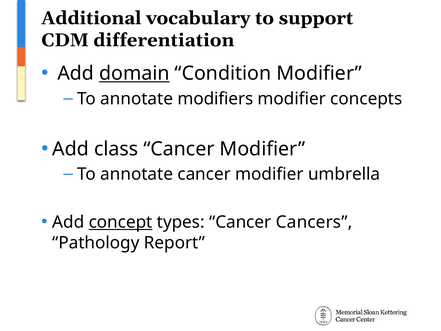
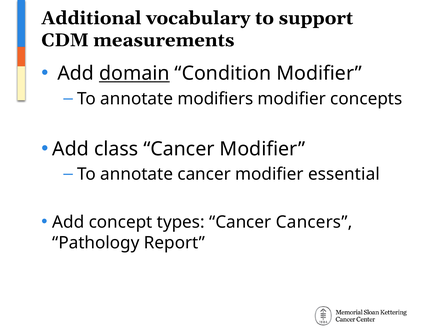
differentiation: differentiation -> measurements
umbrella: umbrella -> essential
concept underline: present -> none
